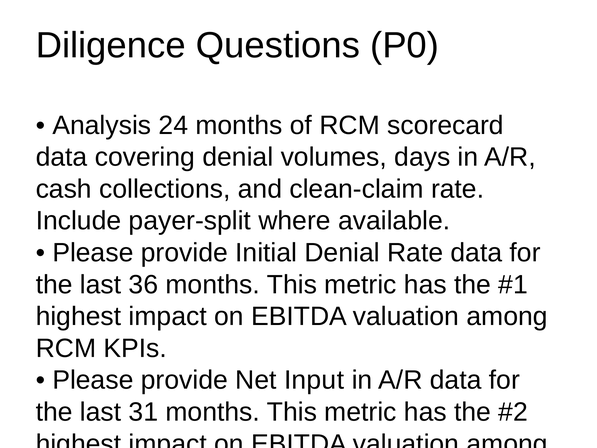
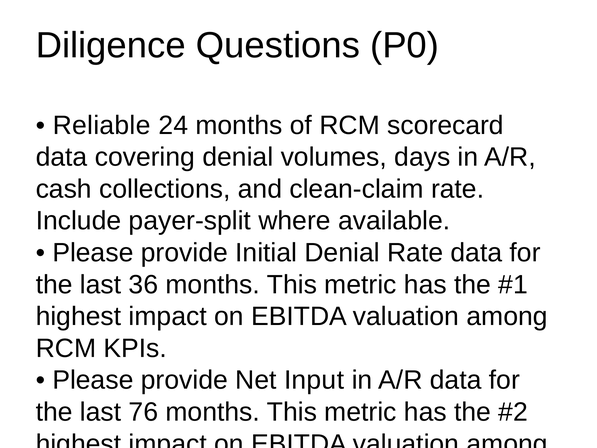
Analysis: Analysis -> Reliable
31: 31 -> 76
